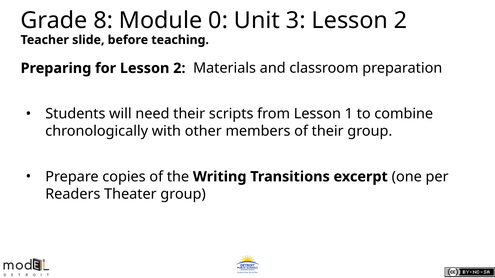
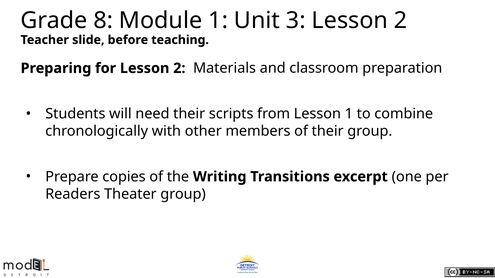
Module 0: 0 -> 1
